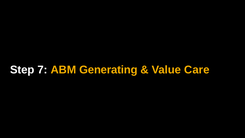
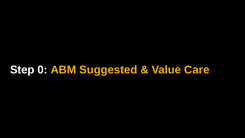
7: 7 -> 0
Generating: Generating -> Suggested
